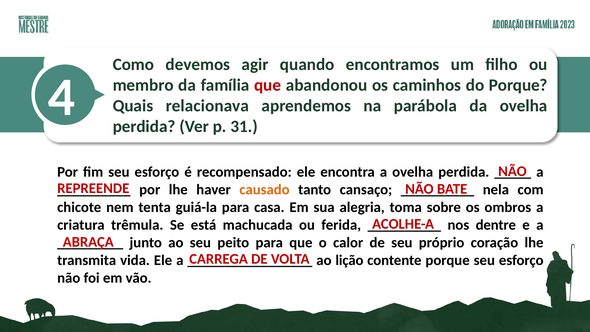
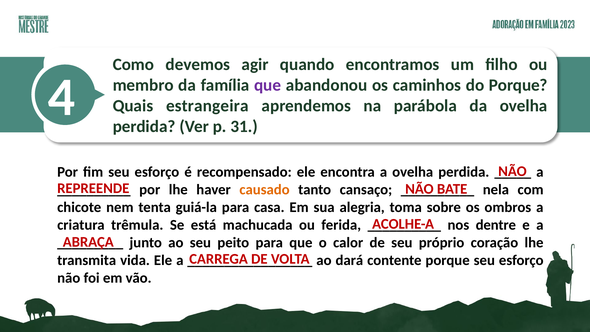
que at (268, 85) colour: red -> purple
relacionava: relacionava -> estrangeira
lição: lição -> dará
